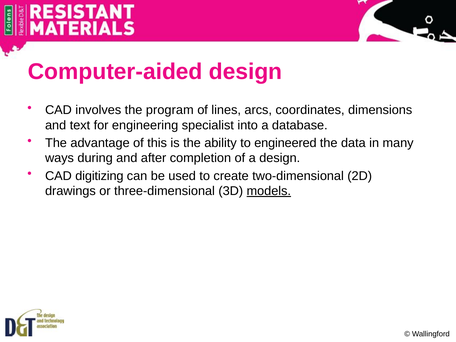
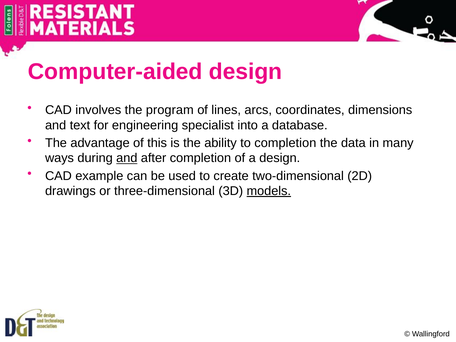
to engineered: engineered -> completion
and at (127, 158) underline: none -> present
digitizing: digitizing -> example
